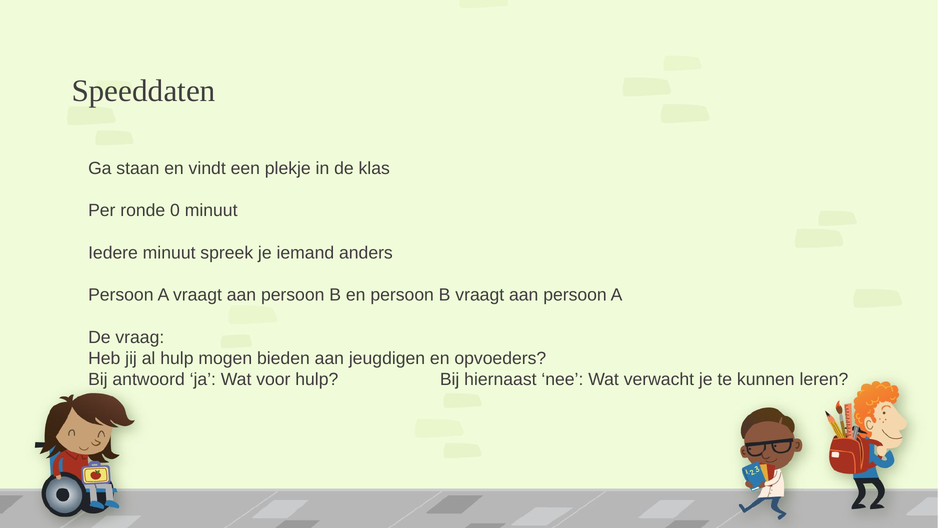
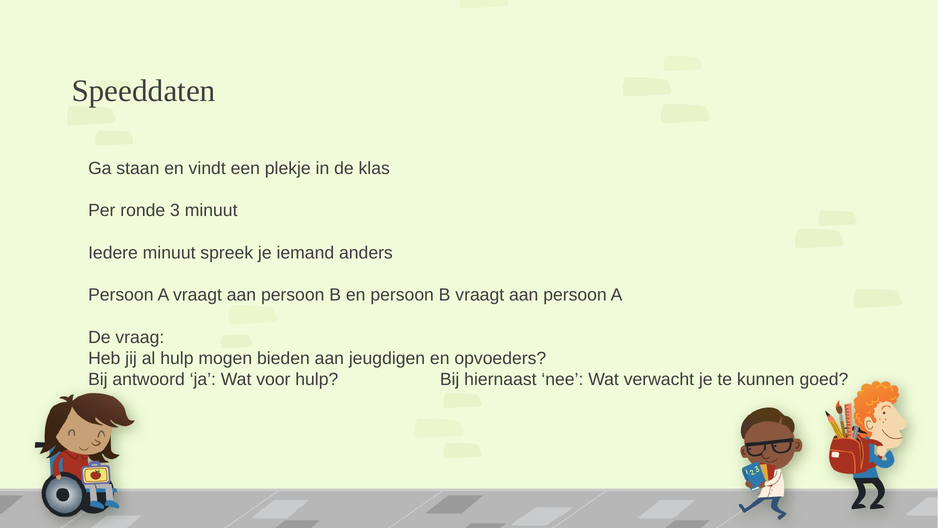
0: 0 -> 3
leren: leren -> goed
